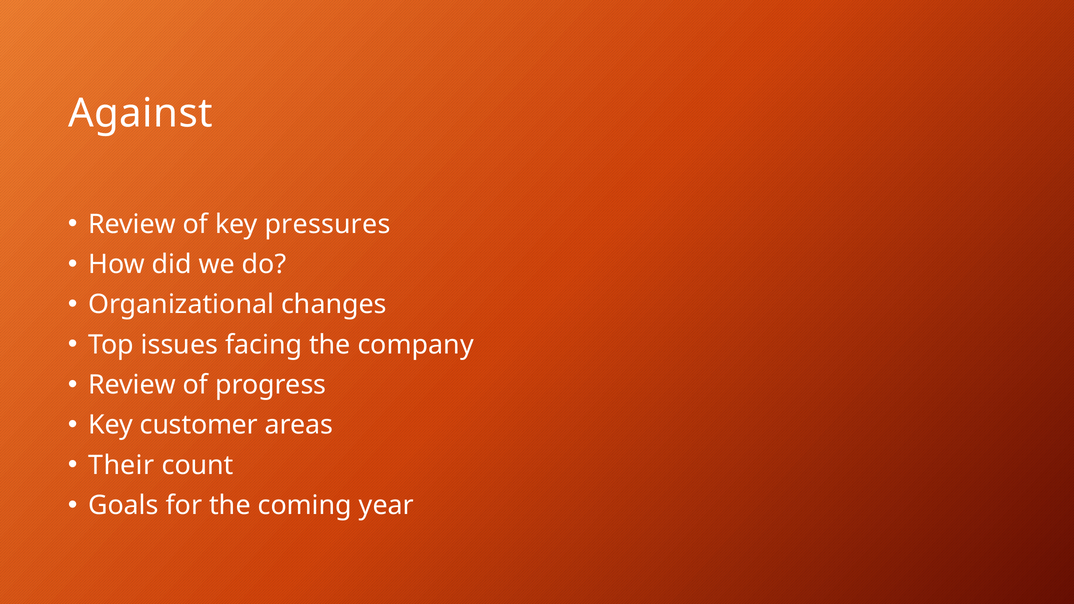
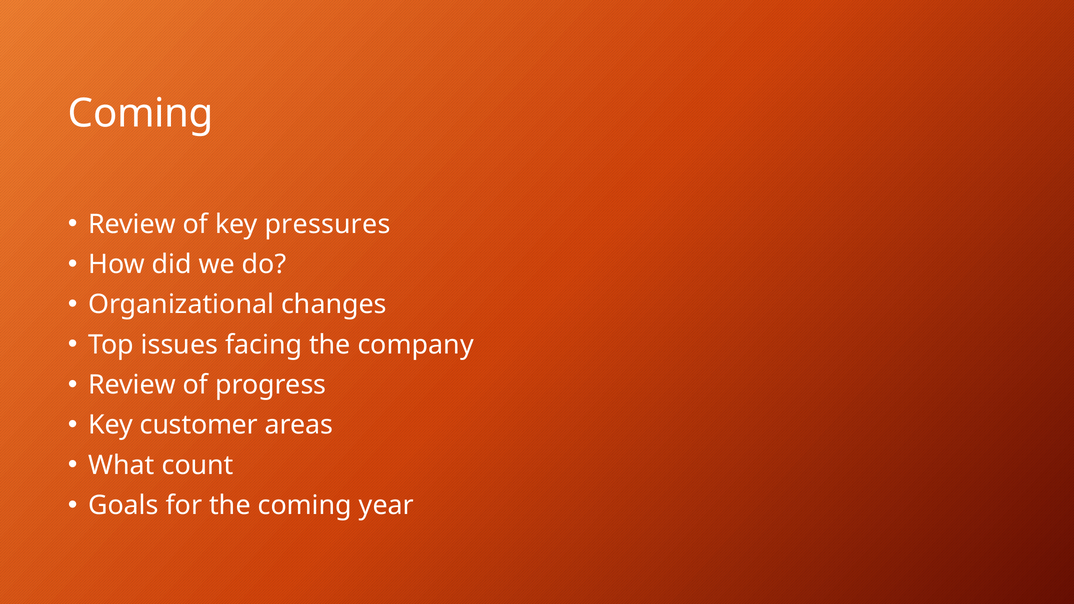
Against at (140, 114): Against -> Coming
Their: Their -> What
